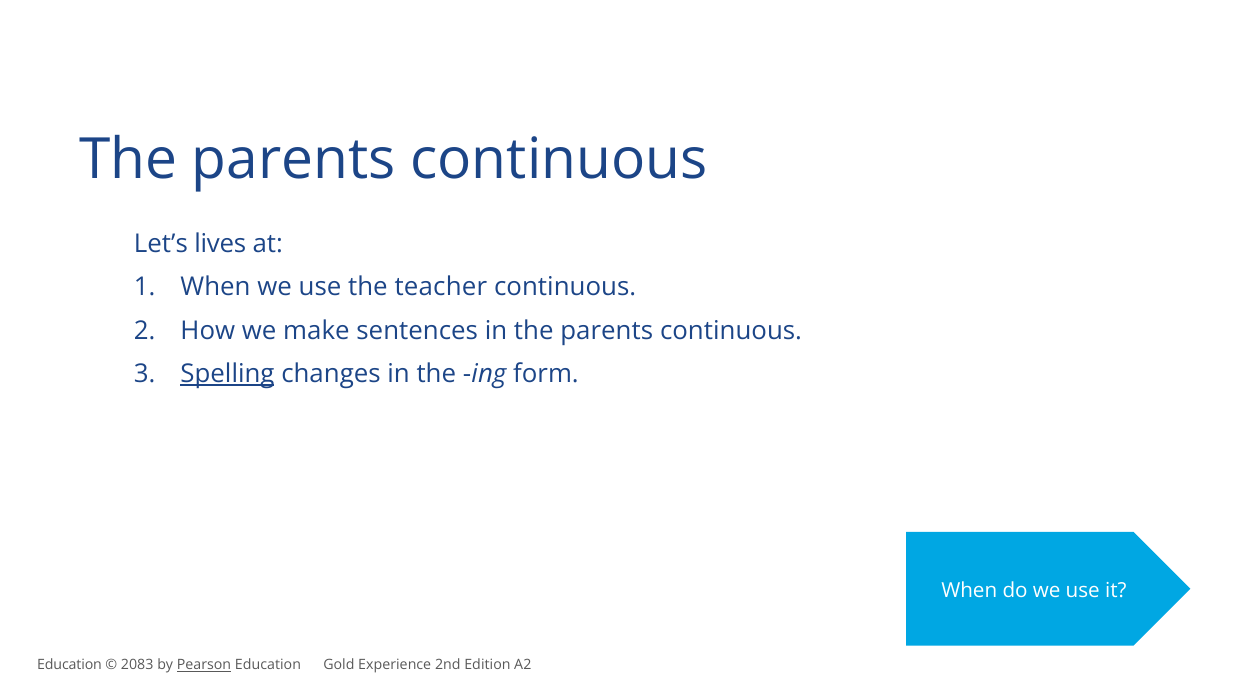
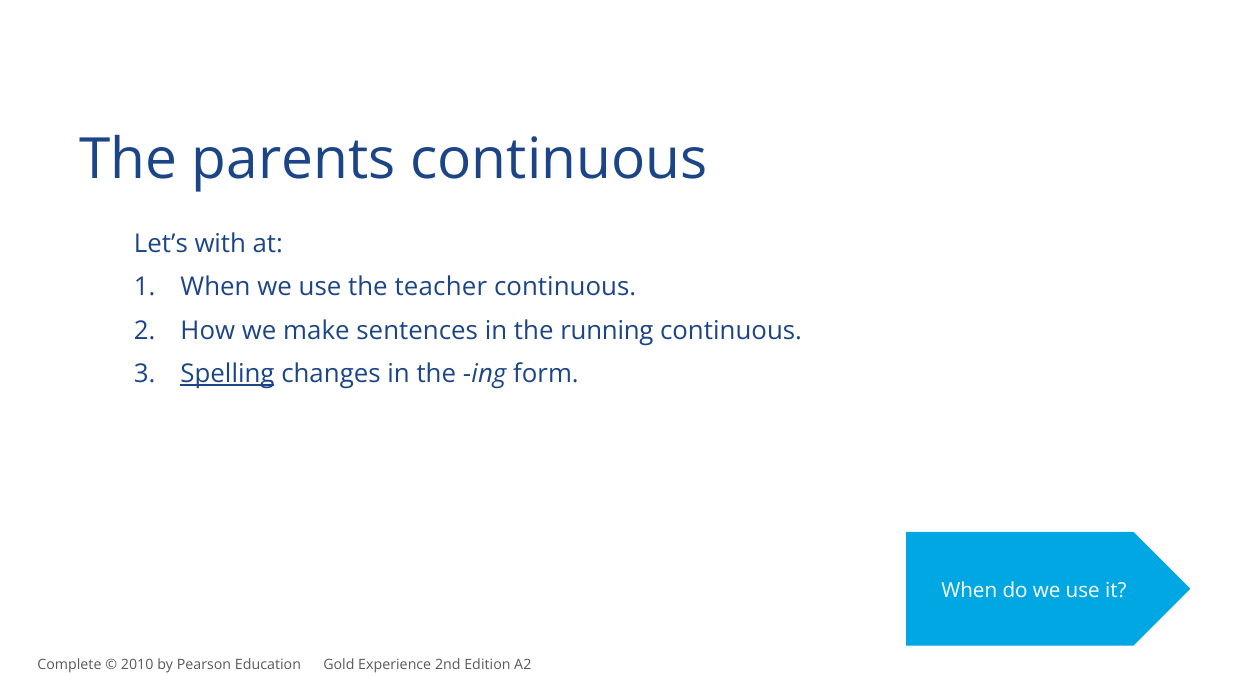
lives: lives -> with
in the parents: parents -> running
Education at (70, 665): Education -> Complete
2083: 2083 -> 2010
Pearson underline: present -> none
